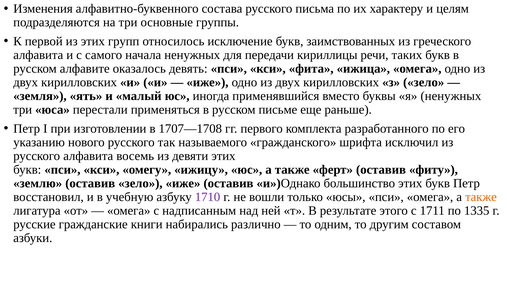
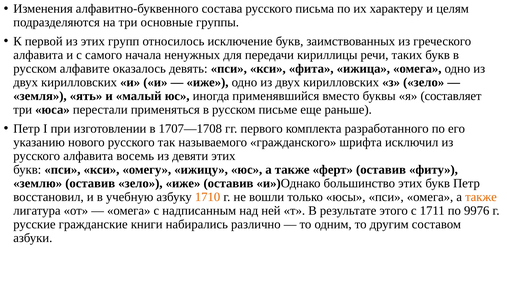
я ненужных: ненужных -> составляет
1710 colour: purple -> orange
1335: 1335 -> 9976
